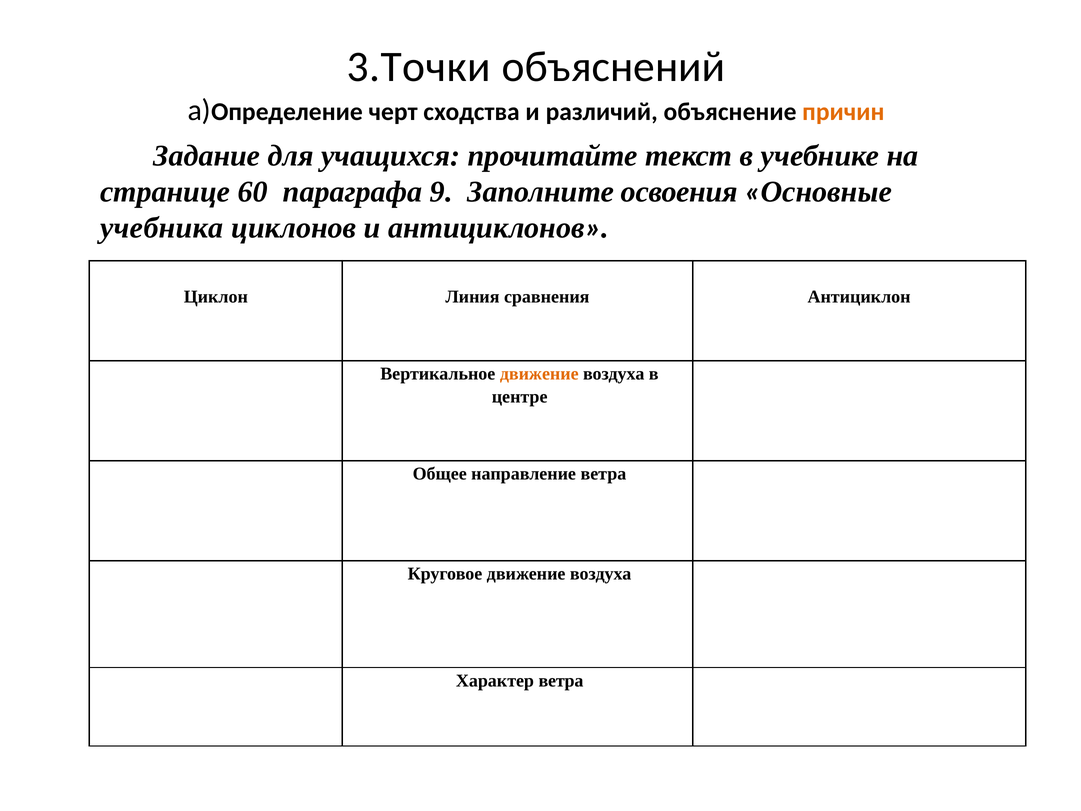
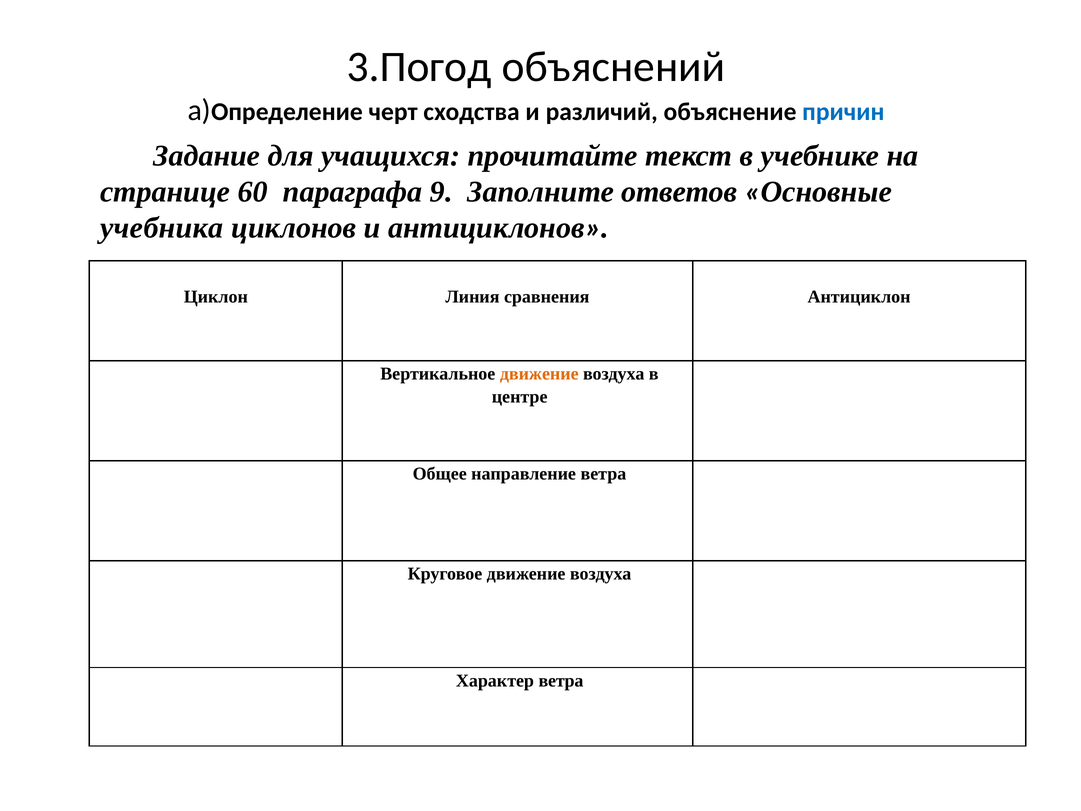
3.Точки: 3.Точки -> 3.Погод
причин colour: orange -> blue
освоения: освоения -> ответов
